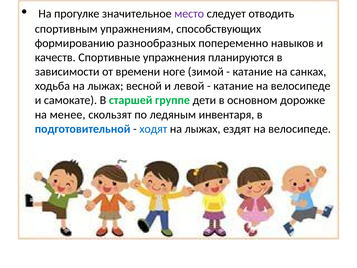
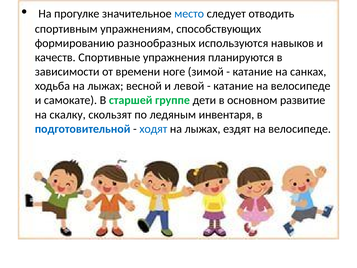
место colour: purple -> blue
попеременно: попеременно -> используются
дорожке: дорожке -> развитие
менее: менее -> скалку
